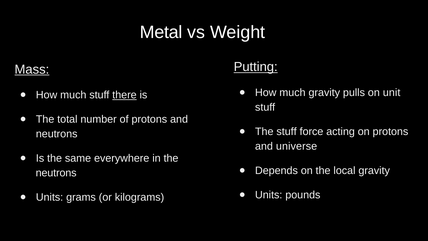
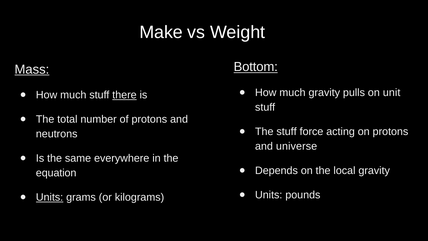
Metal: Metal -> Make
Putting: Putting -> Bottom
neutrons at (56, 173): neutrons -> equation
Units at (50, 197) underline: none -> present
